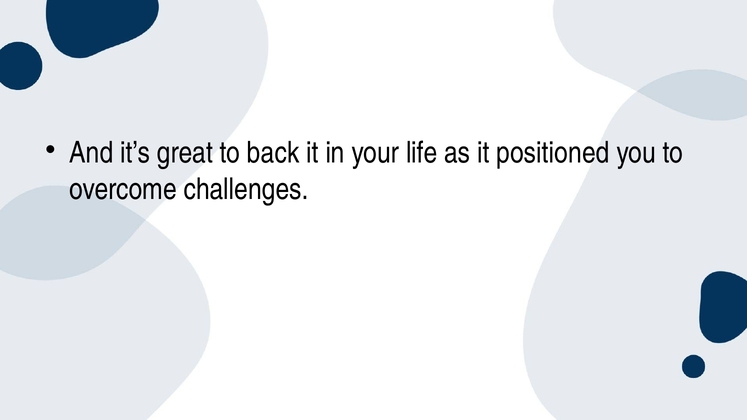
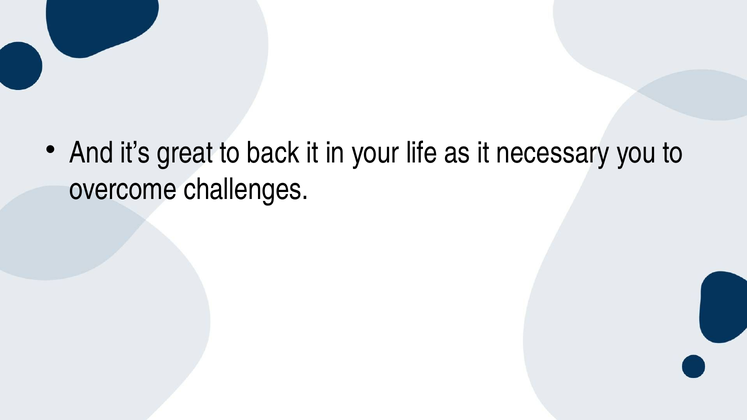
positioned: positioned -> necessary
